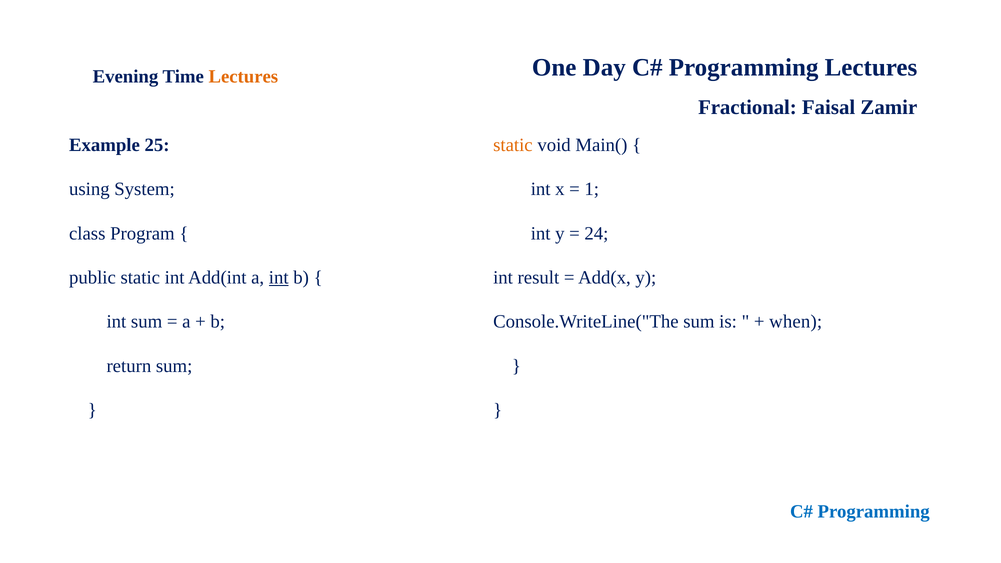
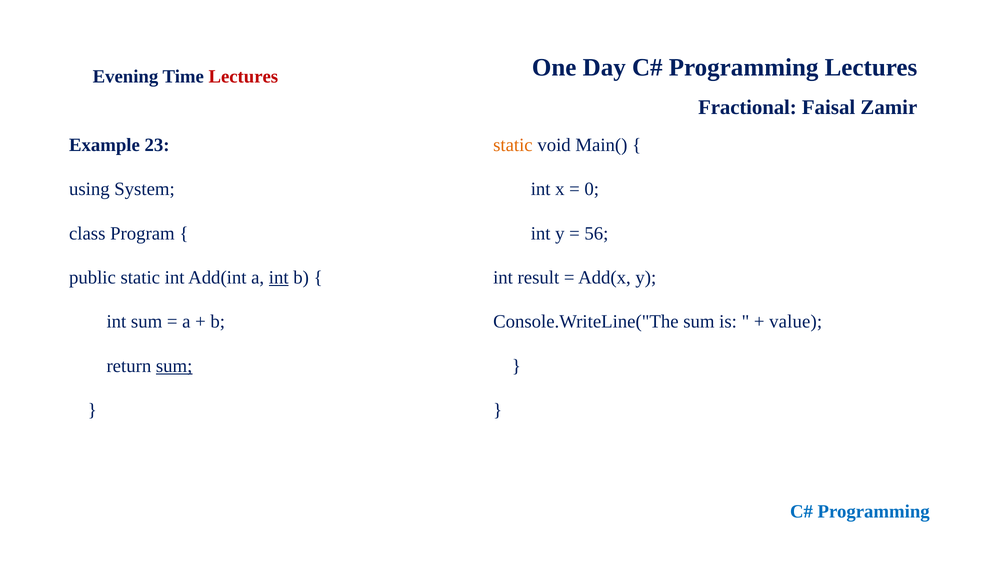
Lectures at (243, 77) colour: orange -> red
25: 25 -> 23
1: 1 -> 0
24: 24 -> 56
when: when -> value
sum at (174, 366) underline: none -> present
